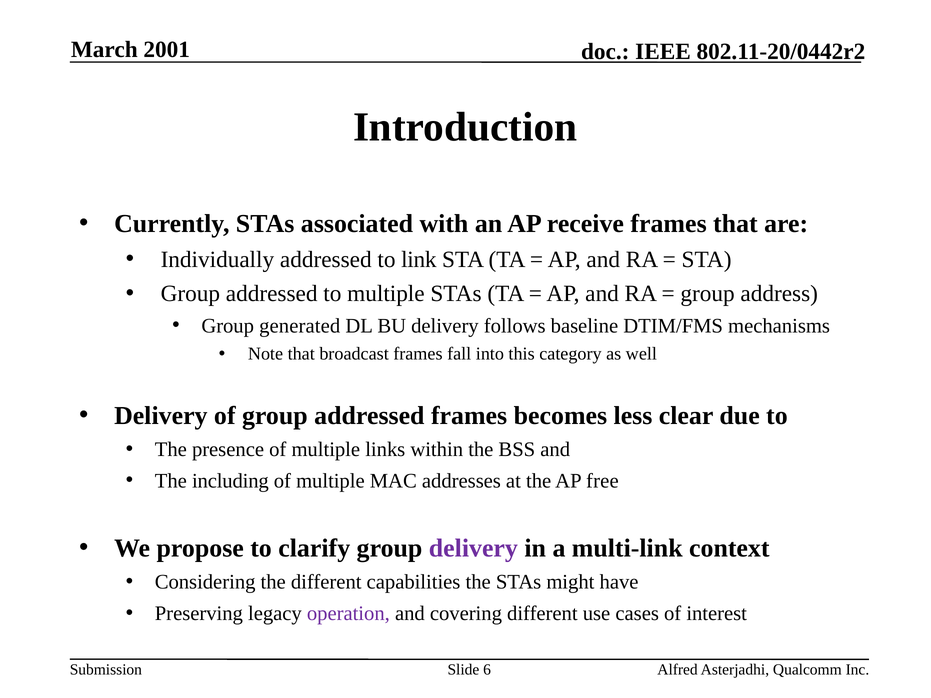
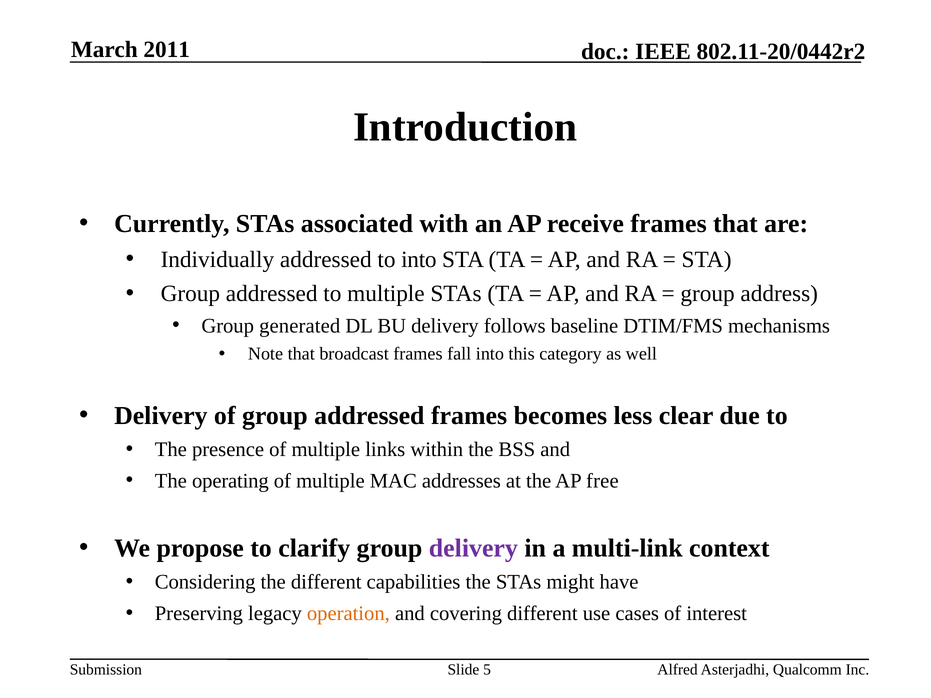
2001: 2001 -> 2011
to link: link -> into
including: including -> operating
operation colour: purple -> orange
6: 6 -> 5
